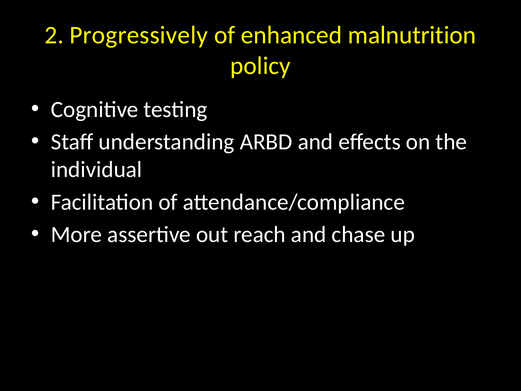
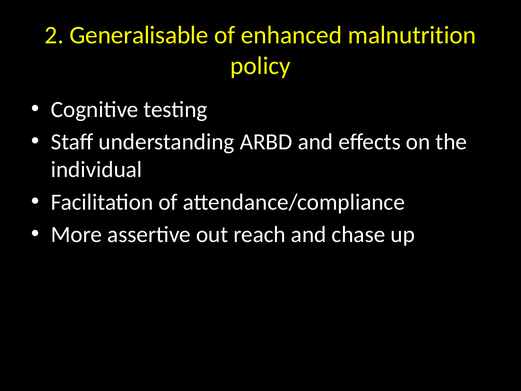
Progressively: Progressively -> Generalisable
